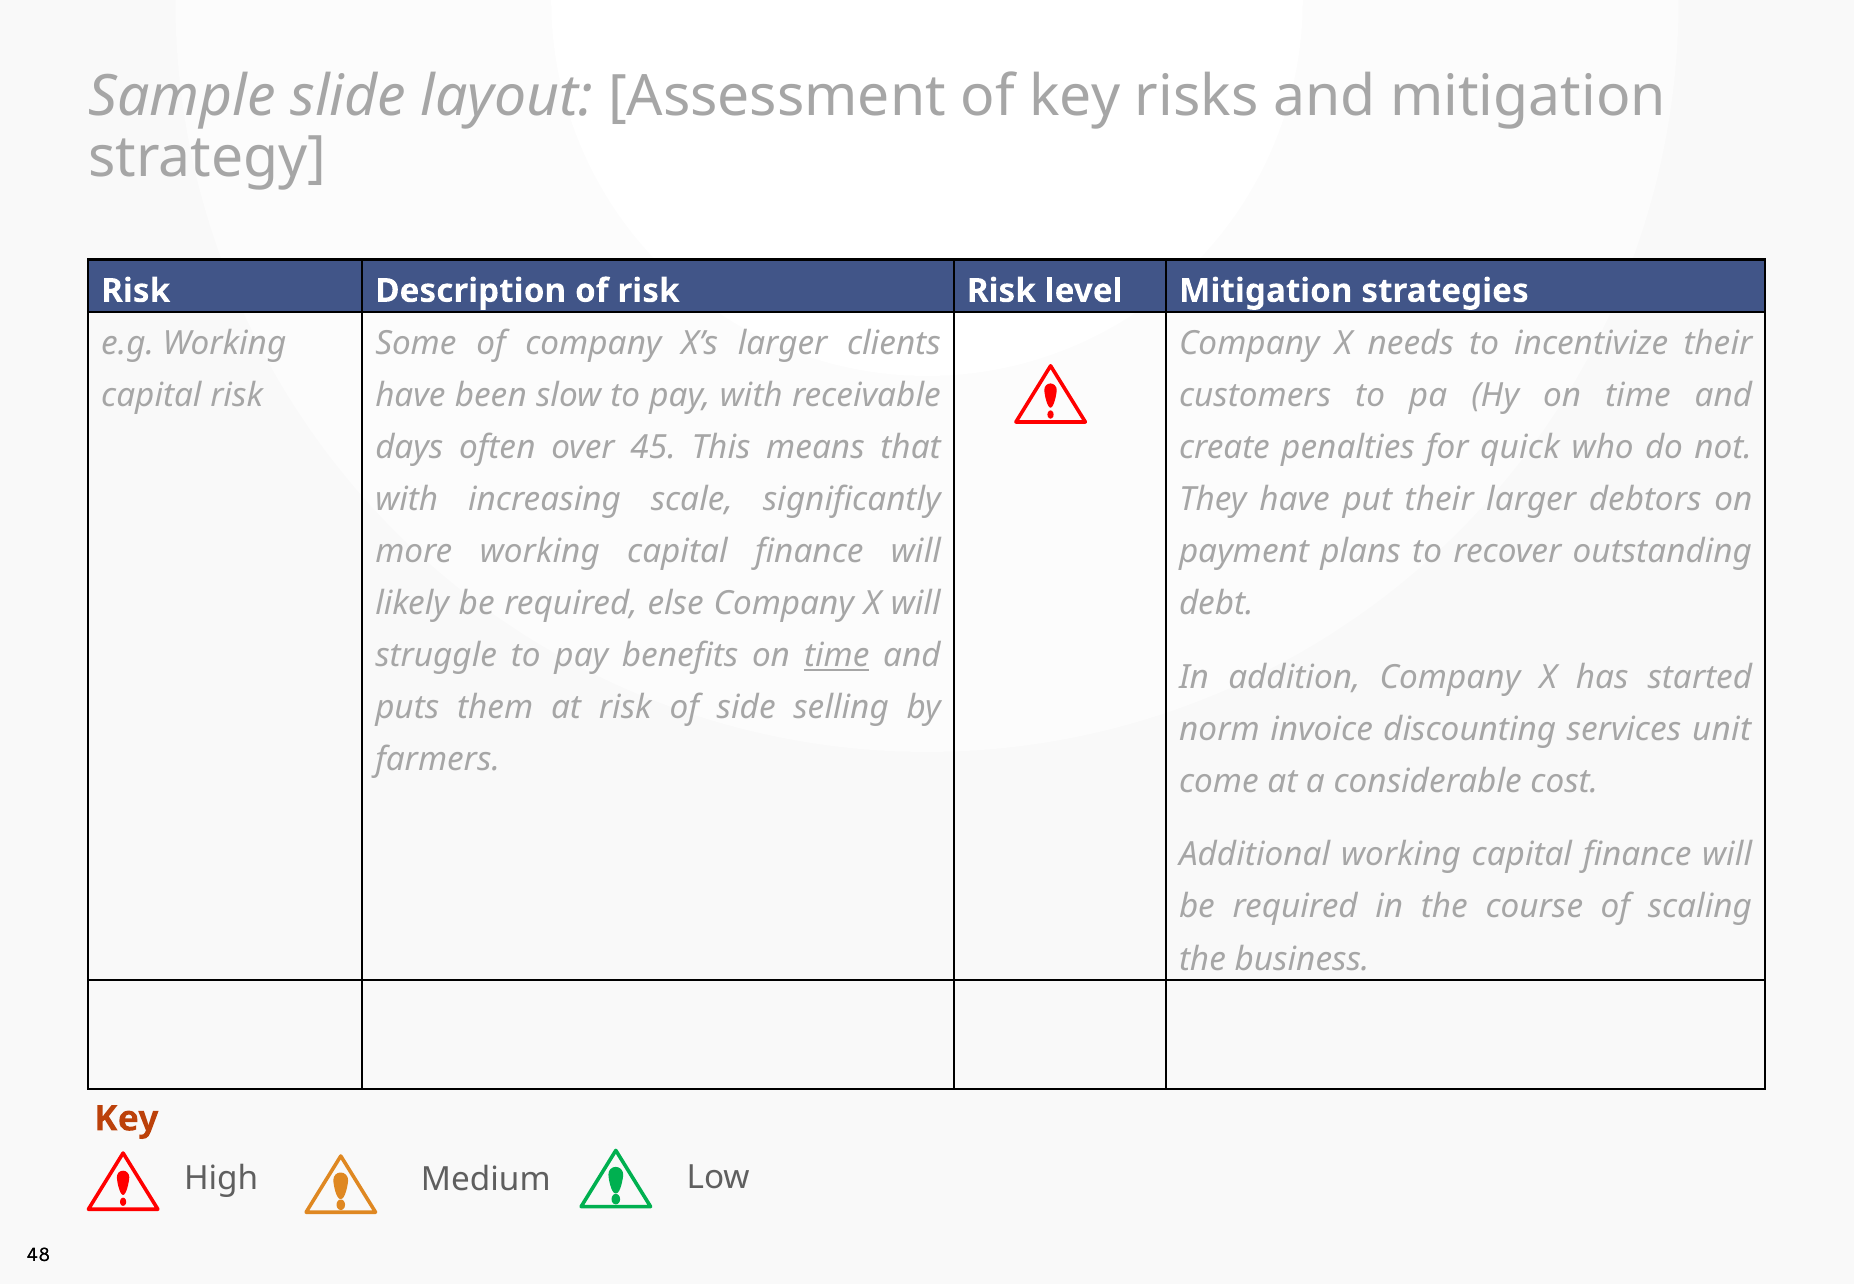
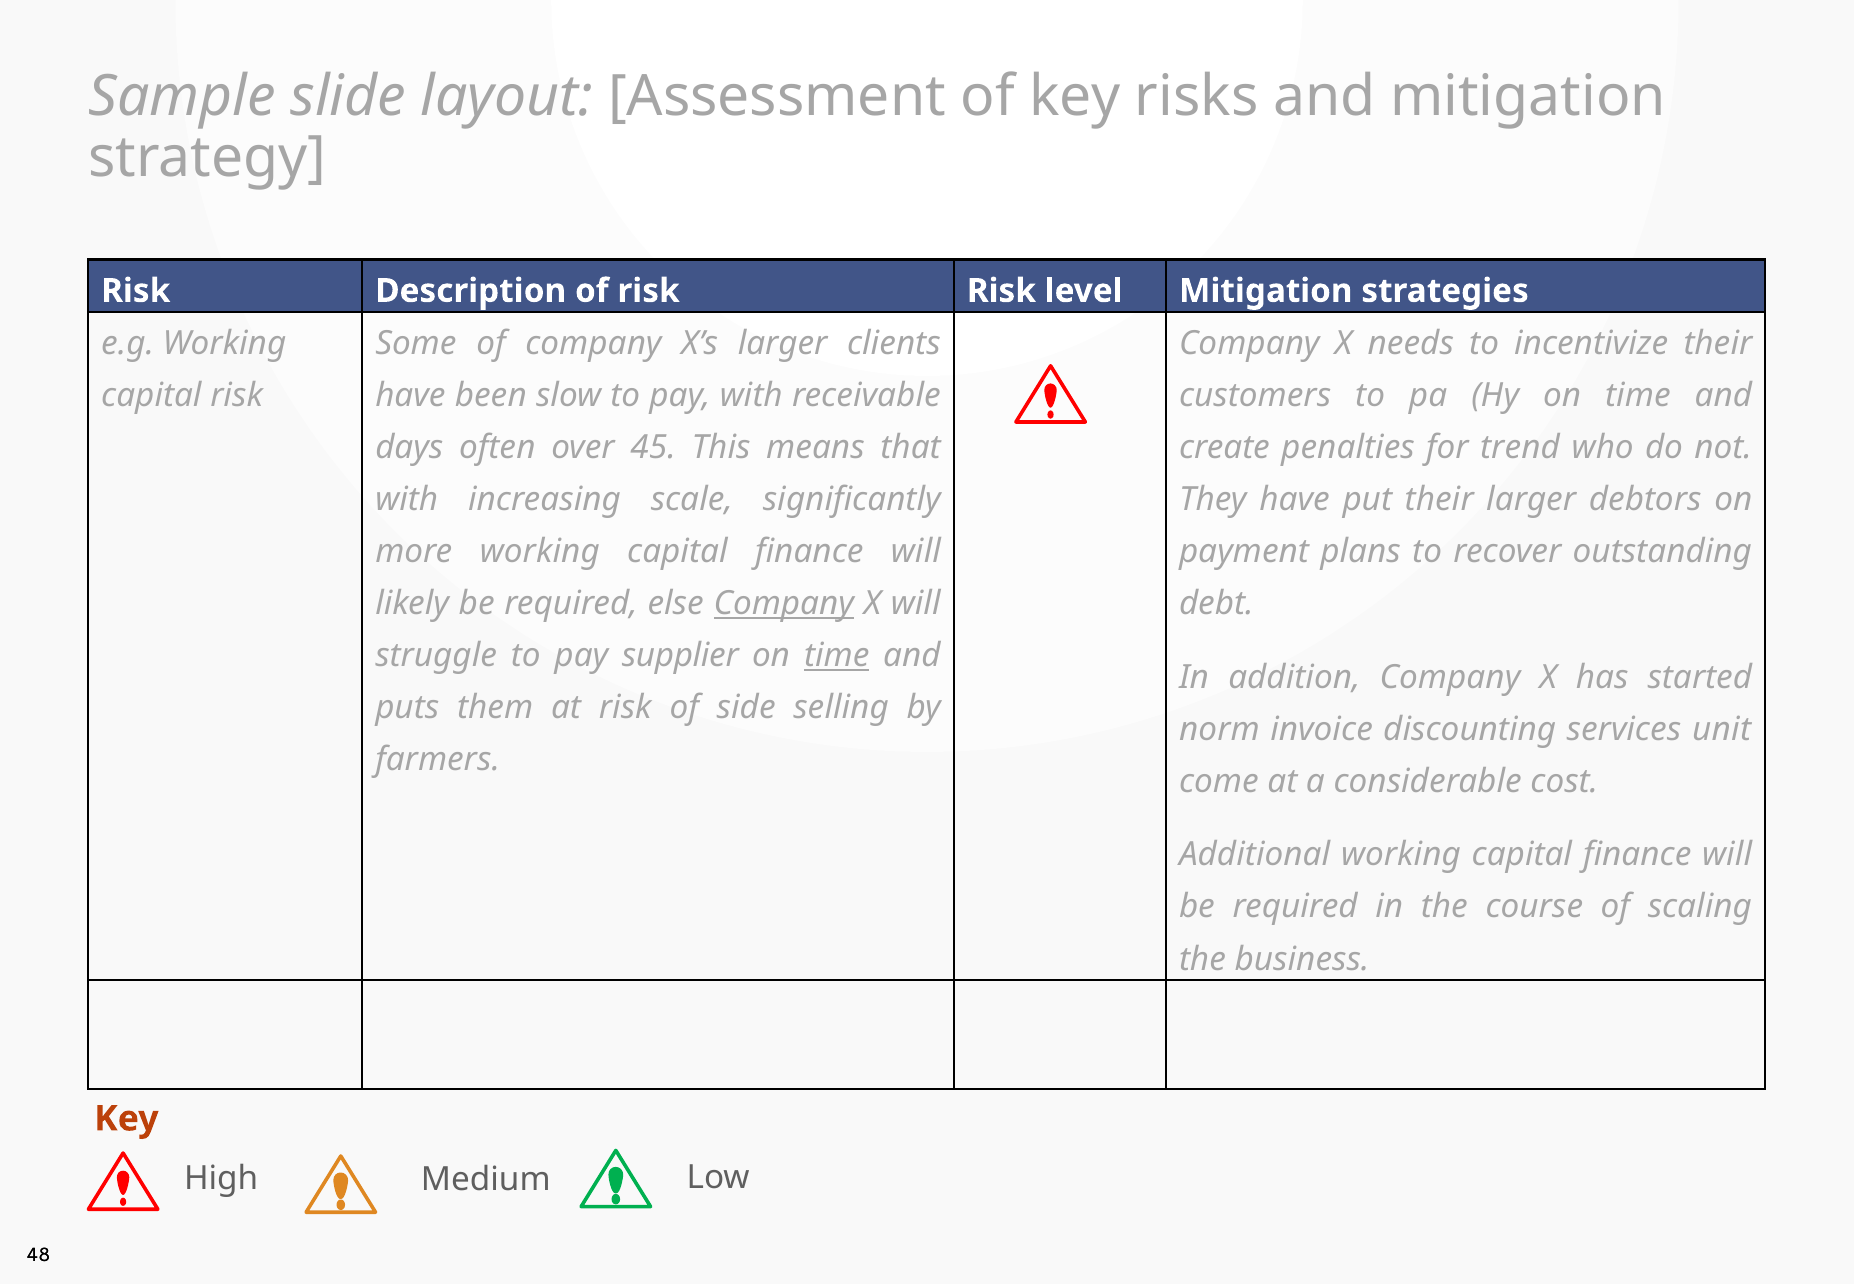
quick: quick -> trend
Company at (784, 603) underline: none -> present
benefits: benefits -> supplier
